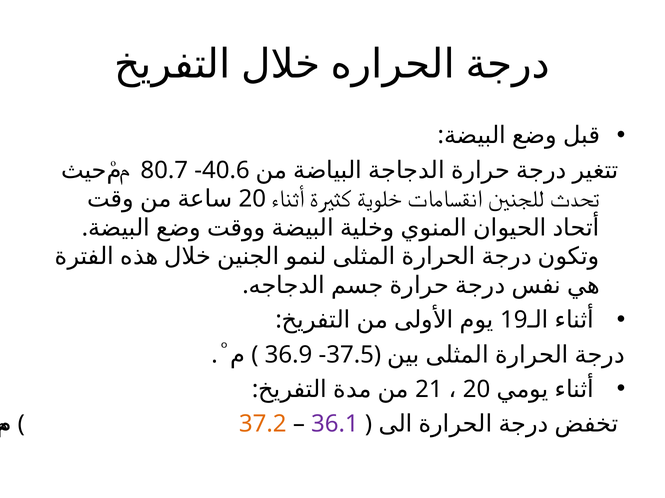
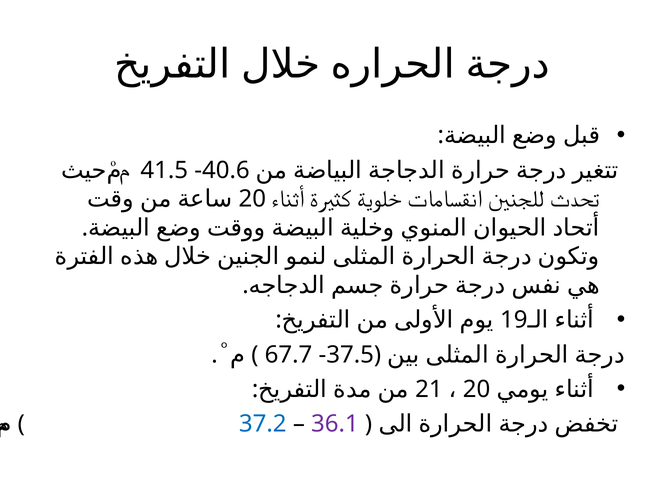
80.7: 80.7 -> 41.5
36.9: 36.9 -> 67.7
37.2 colour: orange -> blue
